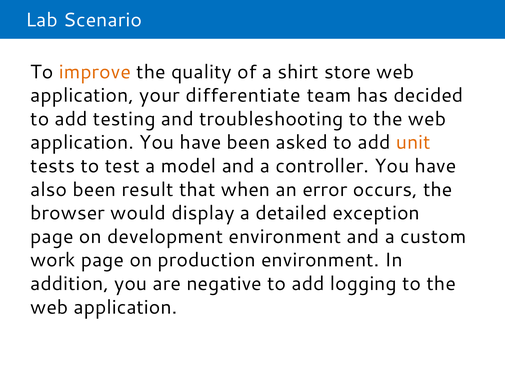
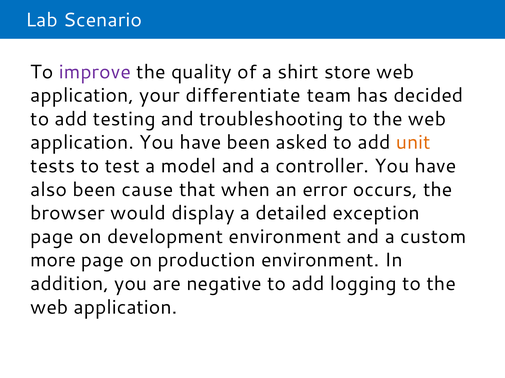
improve colour: orange -> purple
result: result -> cause
work: work -> more
